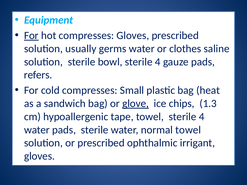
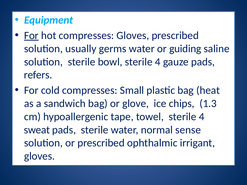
clothes: clothes -> guiding
glove underline: present -> none
water at (37, 130): water -> sweat
normal towel: towel -> sense
